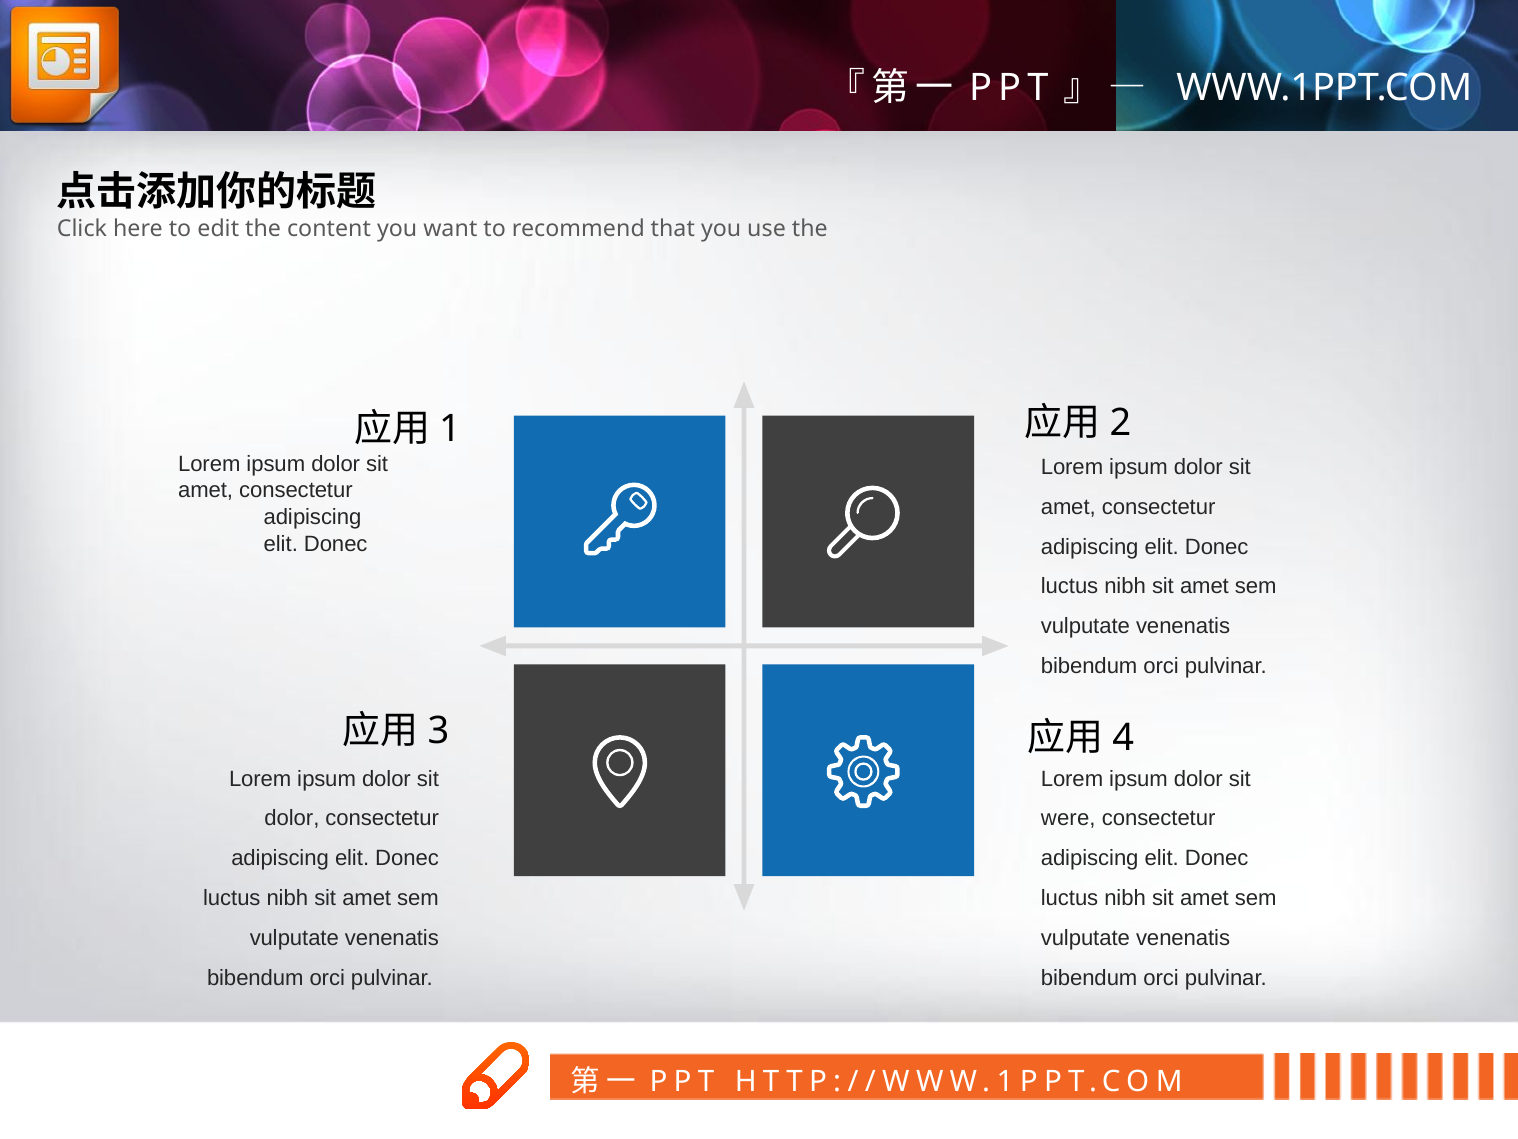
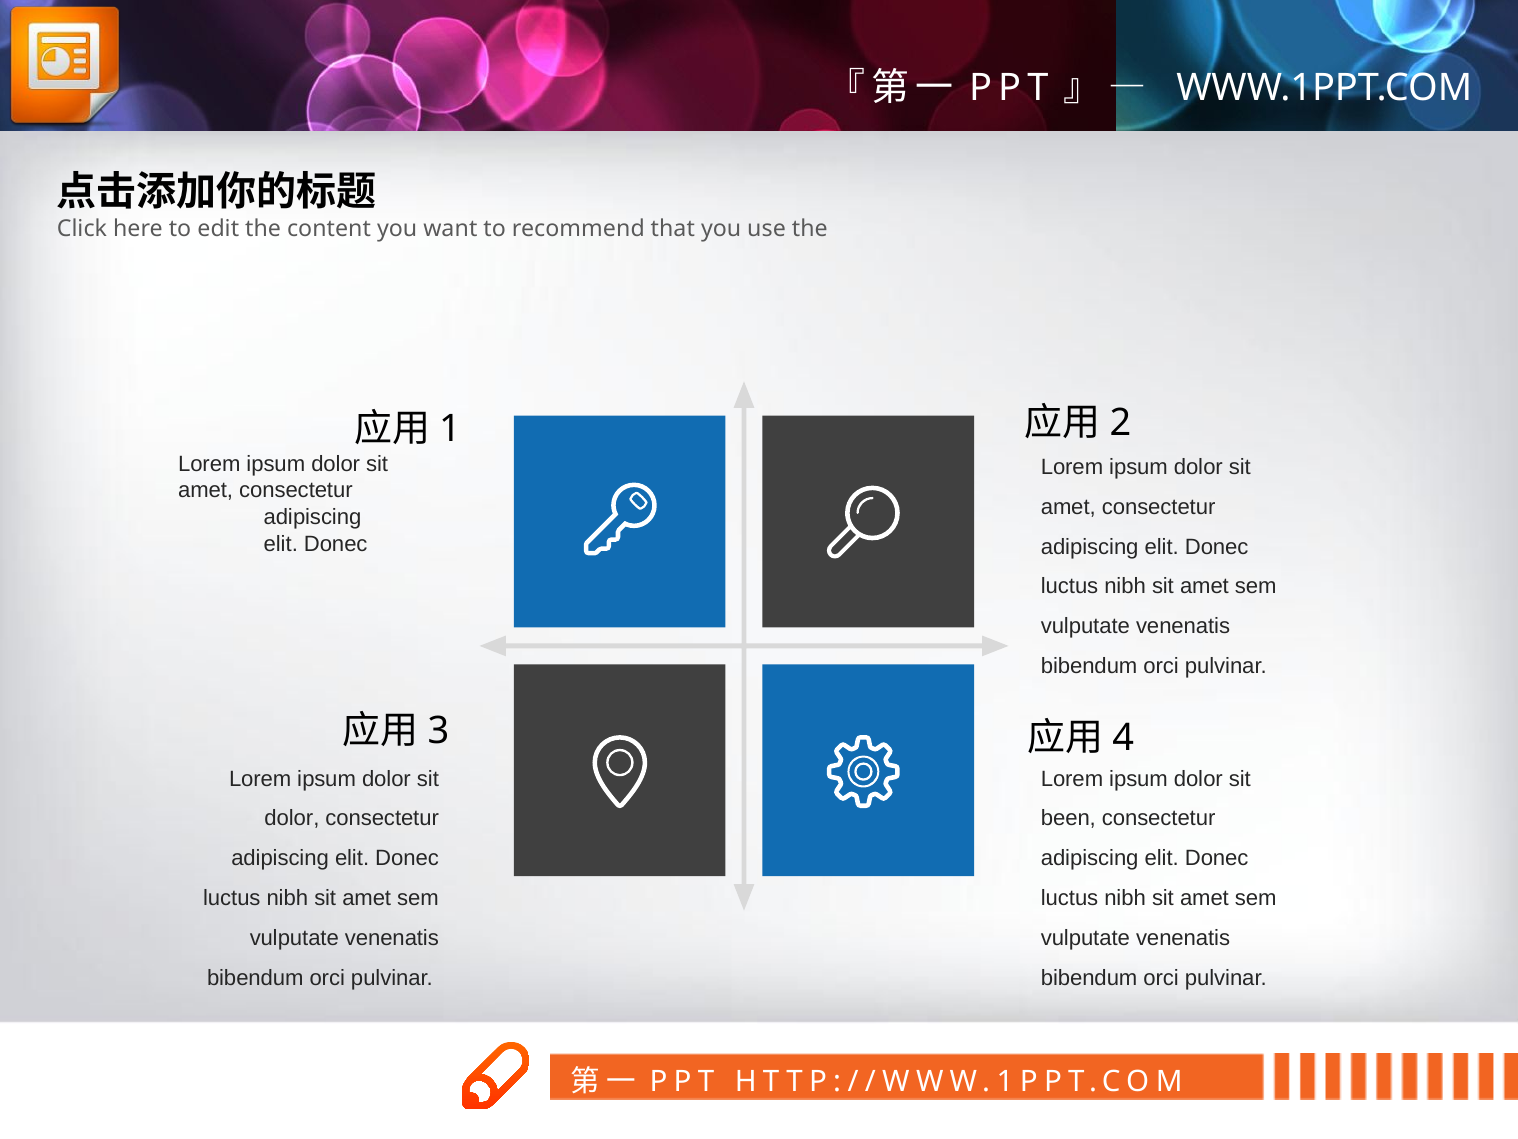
were: were -> been
